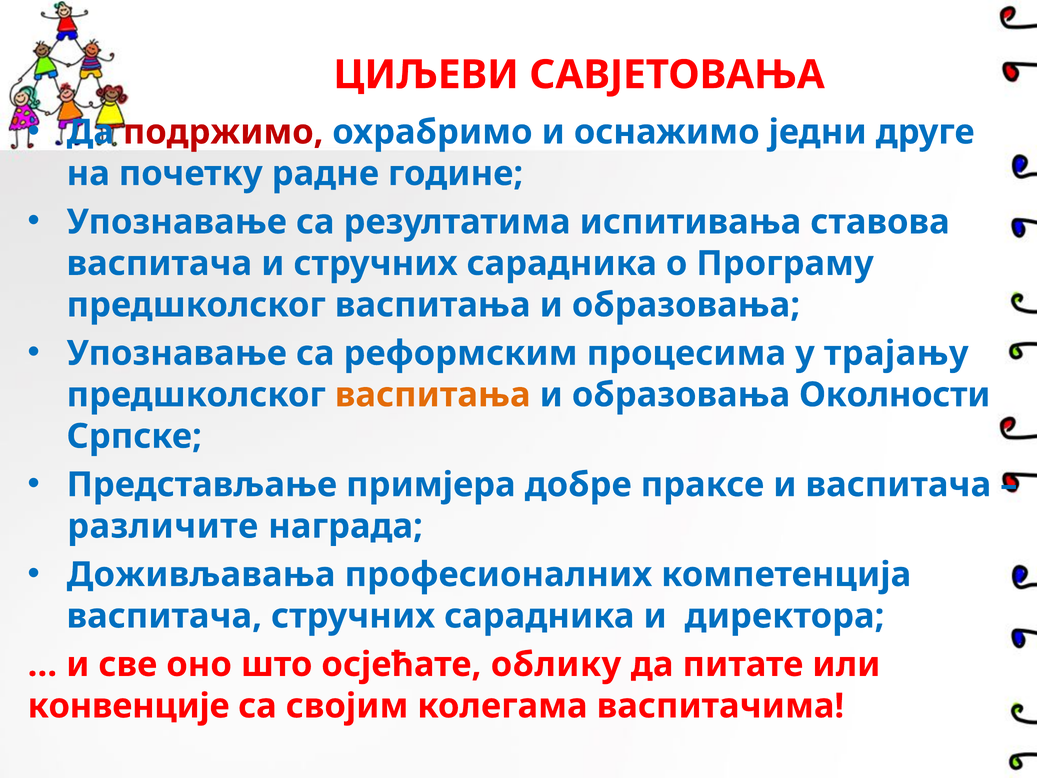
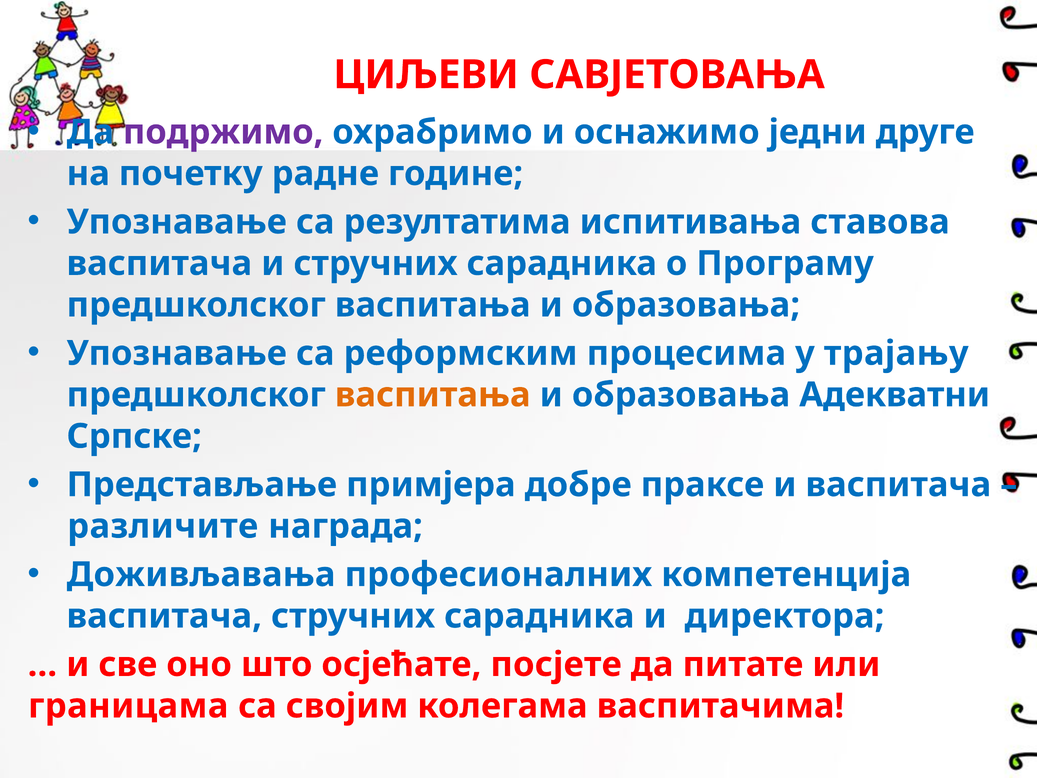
подржимо colour: red -> purple
Околности: Околности -> Адекватни
облику: облику -> посјете
конвенције: конвенције -> границама
